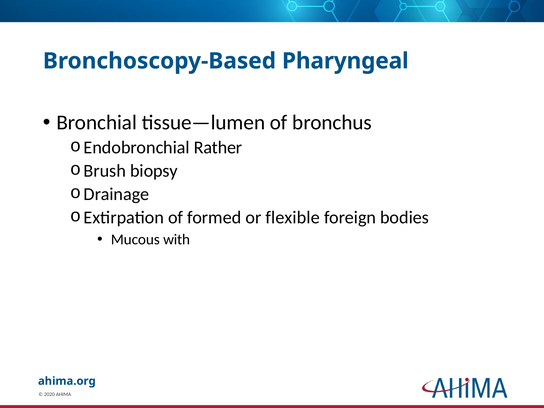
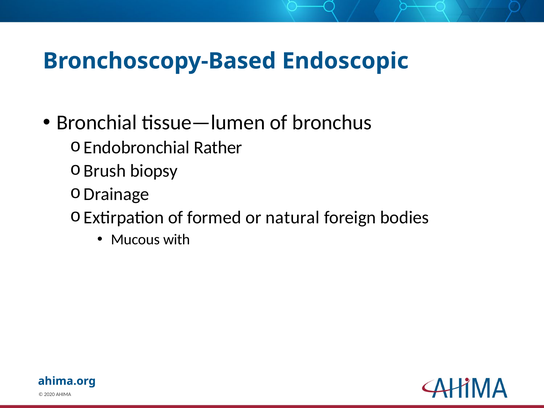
Pharyngeal: Pharyngeal -> Endoscopic
flexible: flexible -> natural
